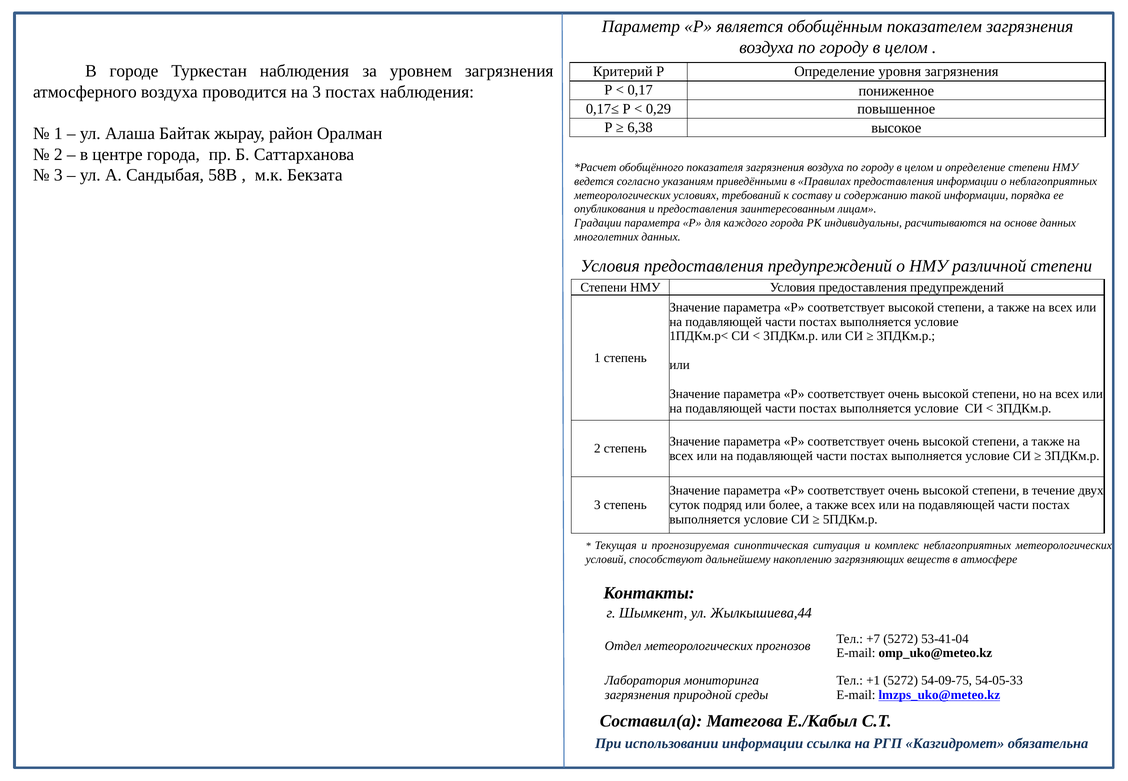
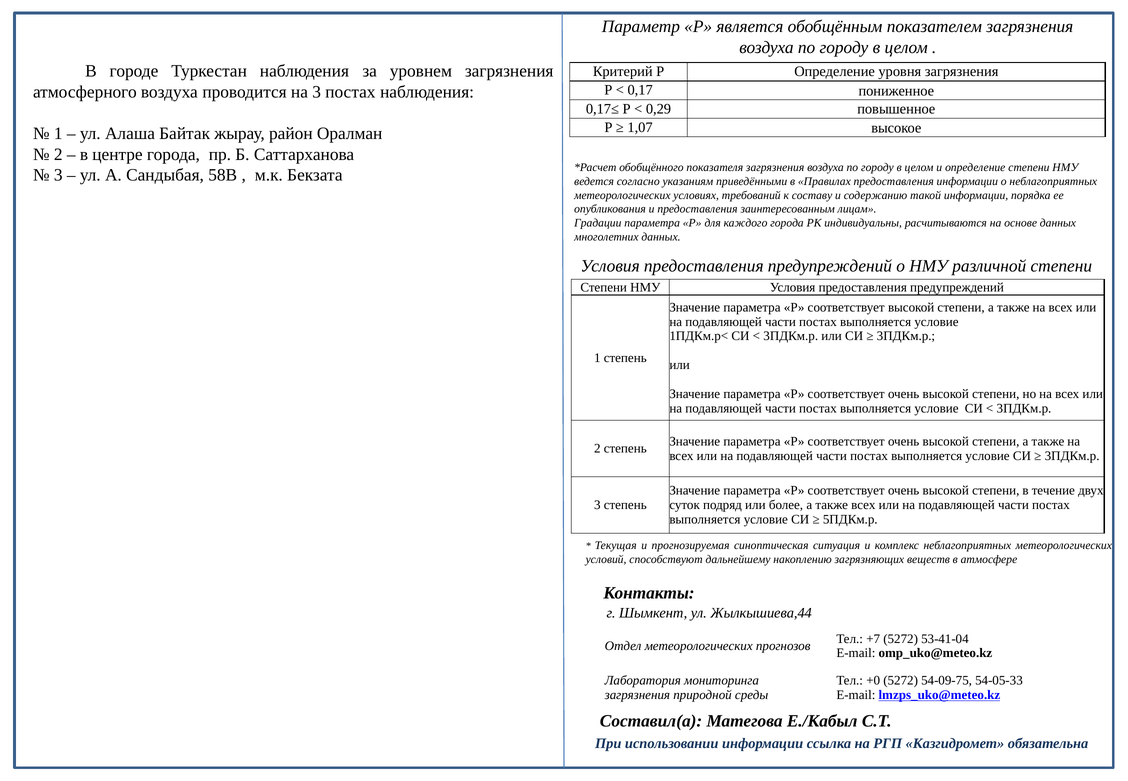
6,38: 6,38 -> 1,07
+1: +1 -> +0
